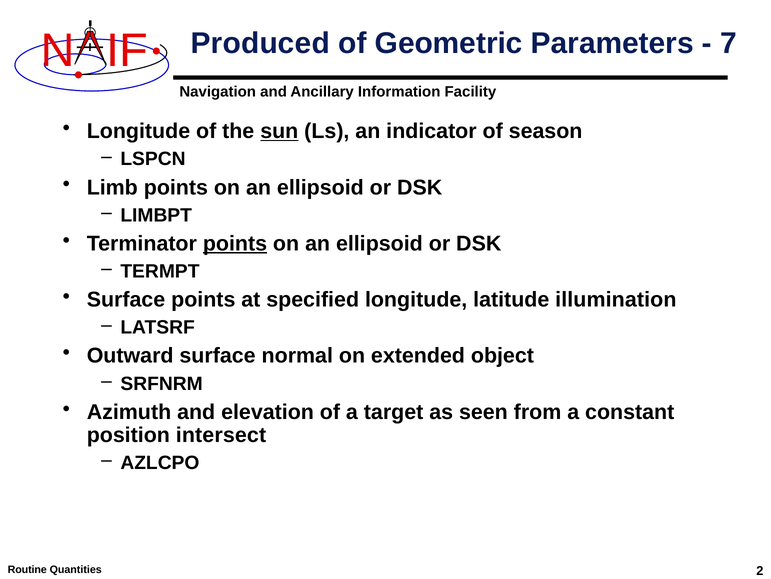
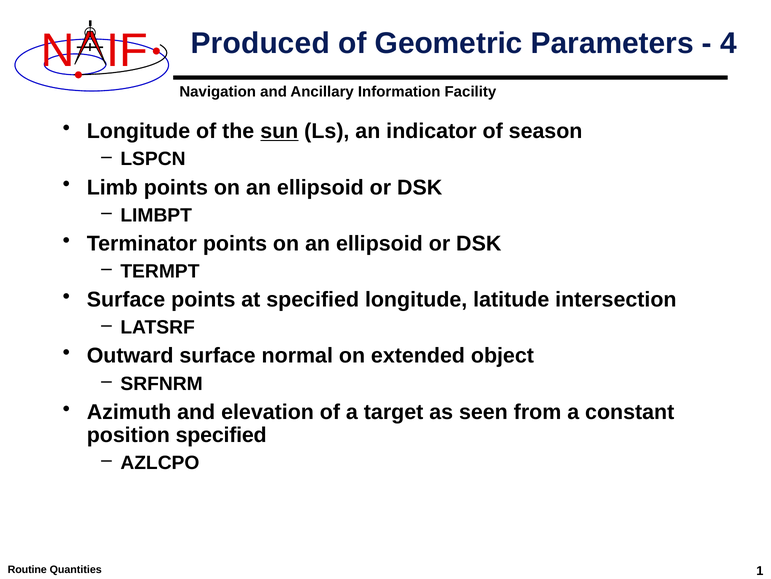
7: 7 -> 4
points at (235, 243) underline: present -> none
illumination: illumination -> intersection
position intersect: intersect -> specified
2: 2 -> 1
